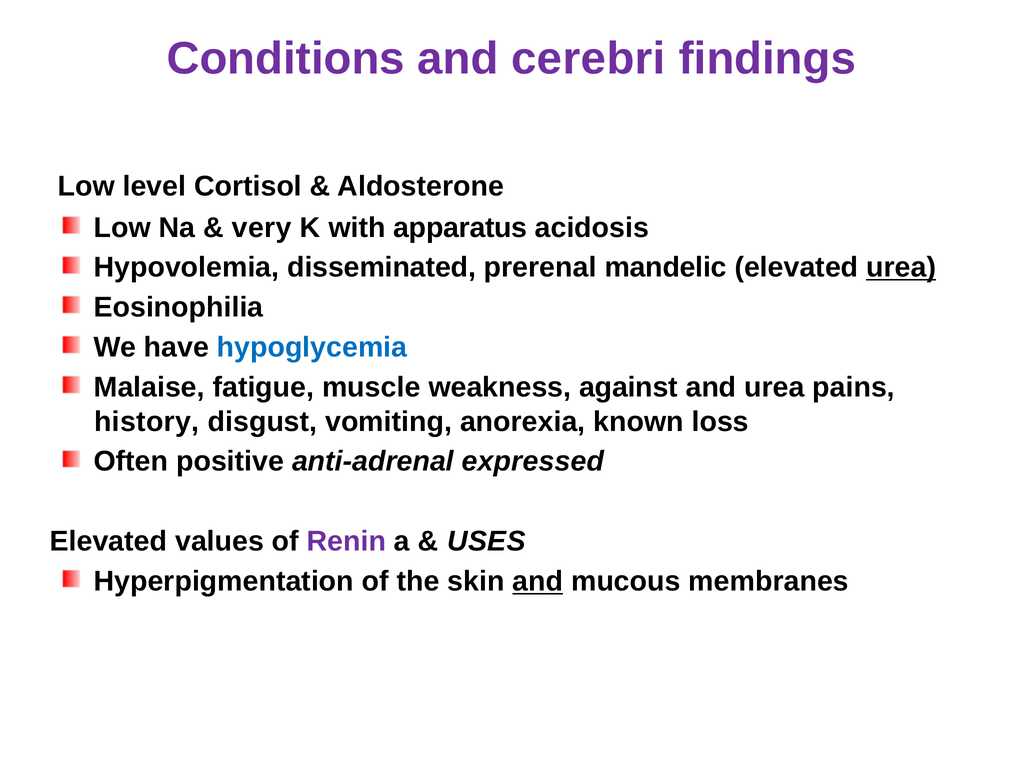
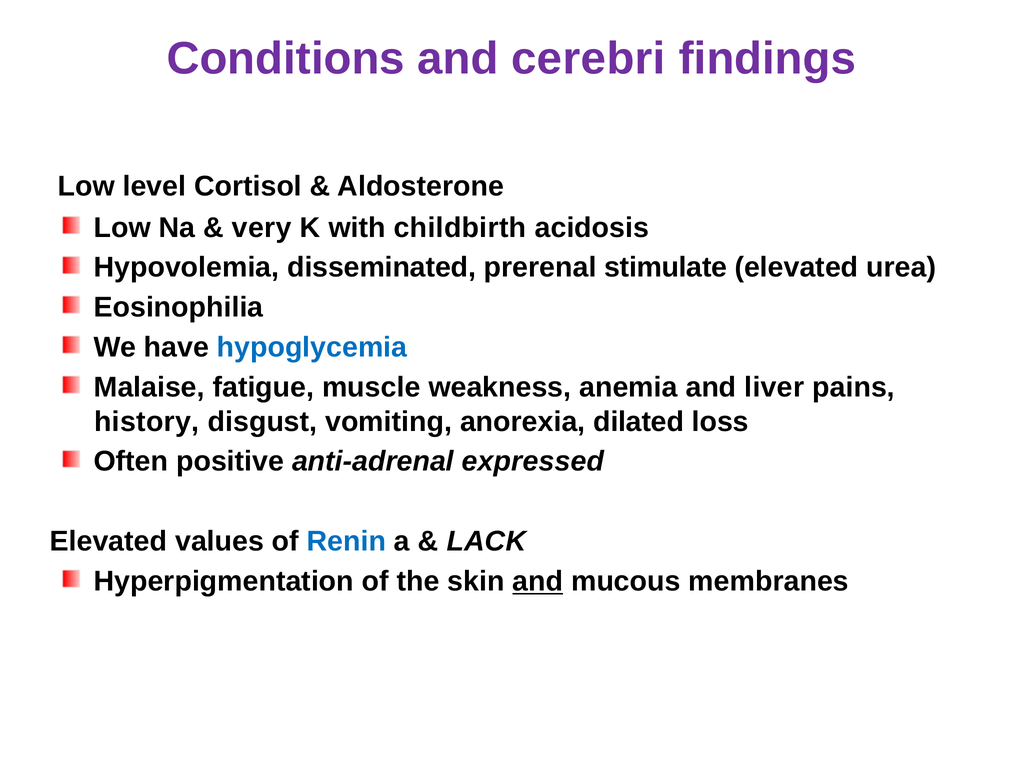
apparatus: apparatus -> childbirth
mandelic: mandelic -> stimulate
urea at (901, 268) underline: present -> none
against: against -> anemia
and urea: urea -> liver
known: known -> dilated
Renin colour: purple -> blue
USES: USES -> LACK
